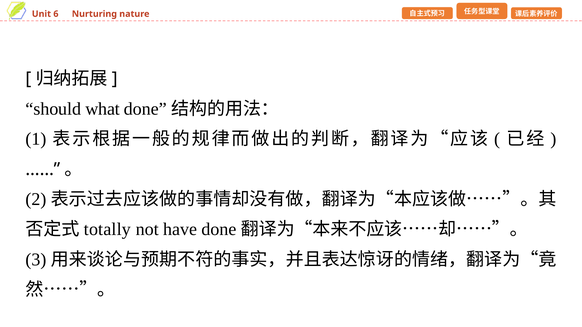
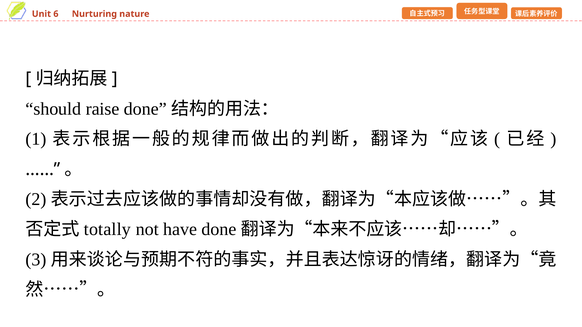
what: what -> raise
